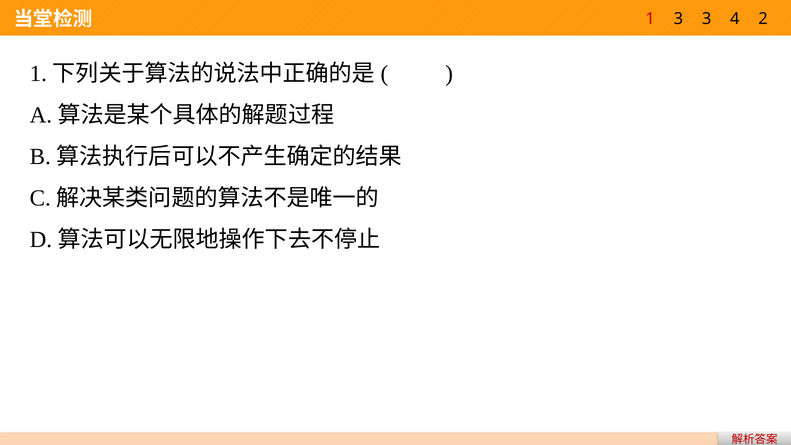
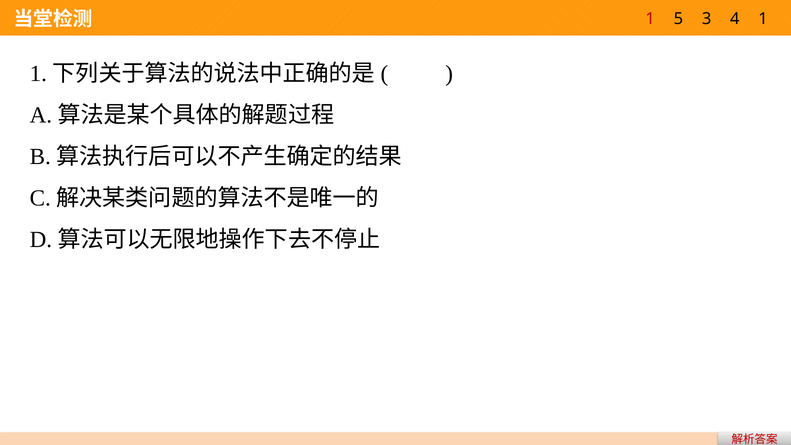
1 3: 3 -> 5
4 2: 2 -> 1
